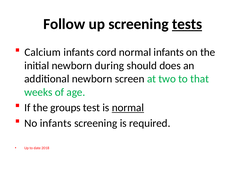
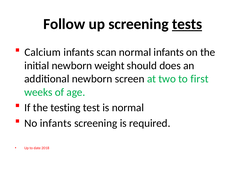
cord: cord -> scan
during: during -> weight
that: that -> first
groups: groups -> testing
normal at (128, 108) underline: present -> none
